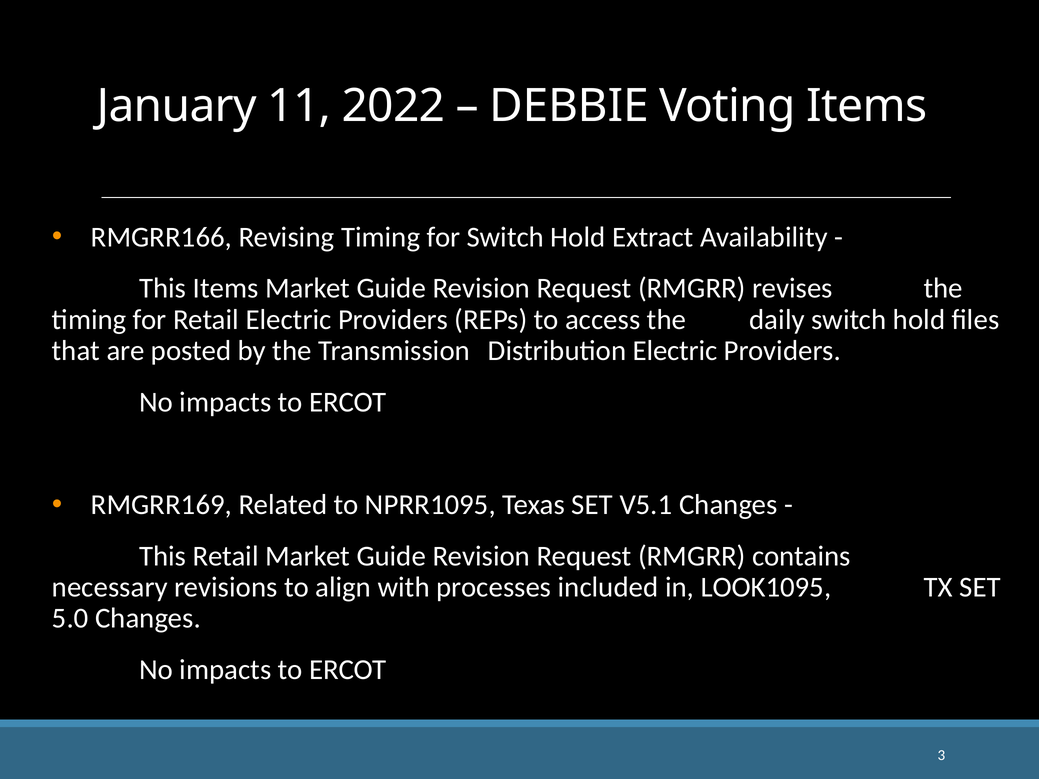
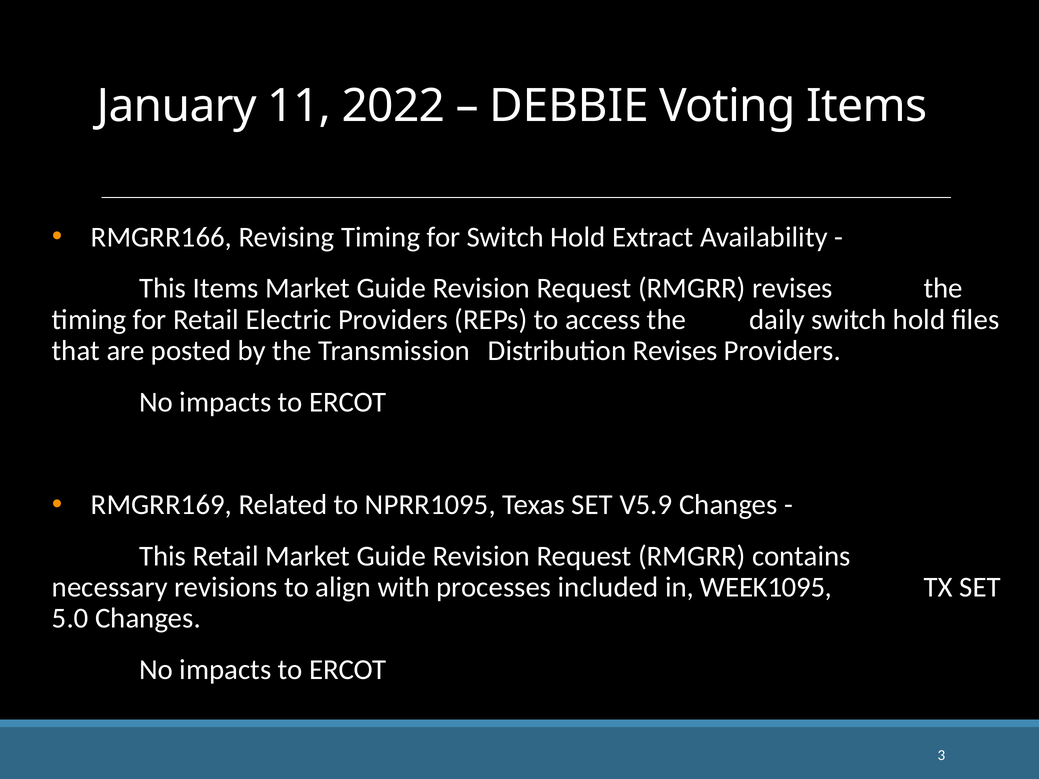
Distribution Electric: Electric -> Revises
V5.1: V5.1 -> V5.9
LOOK1095: LOOK1095 -> WEEK1095
